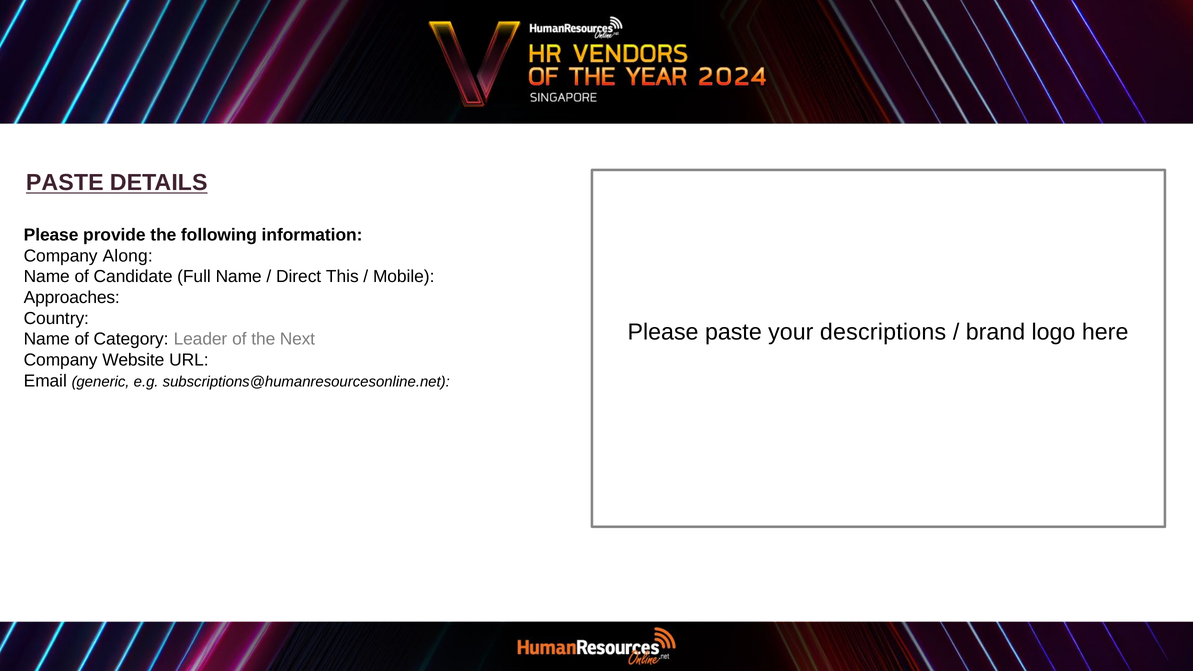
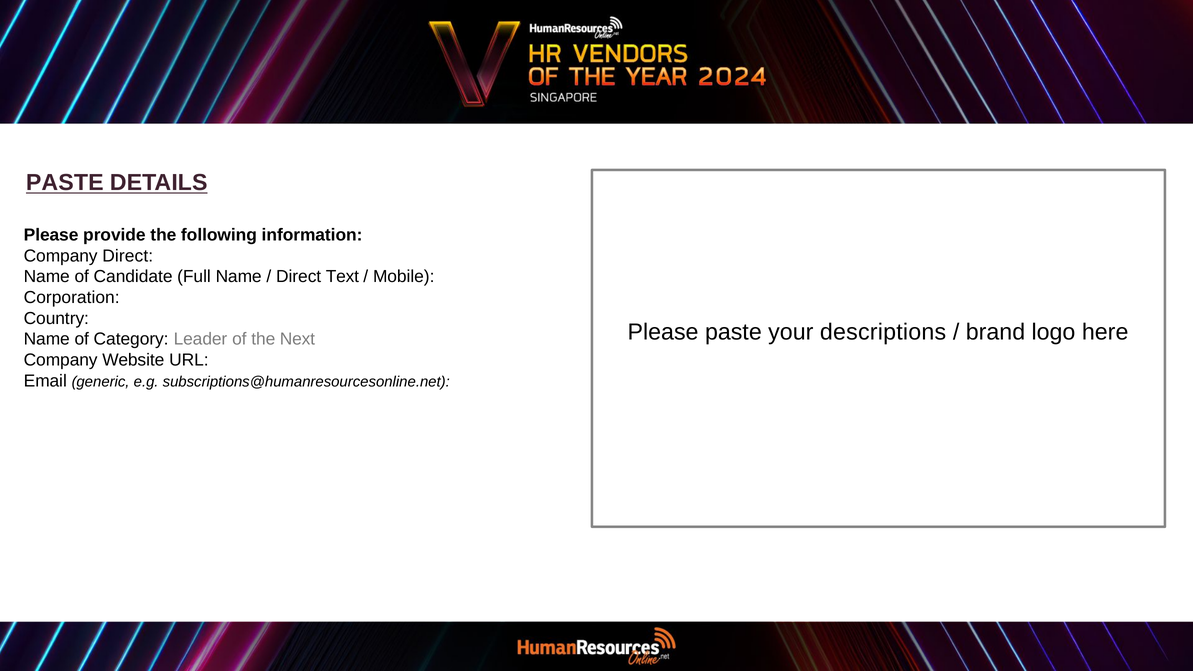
Company Along: Along -> Direct
This: This -> Text
Approaches: Approaches -> Corporation
